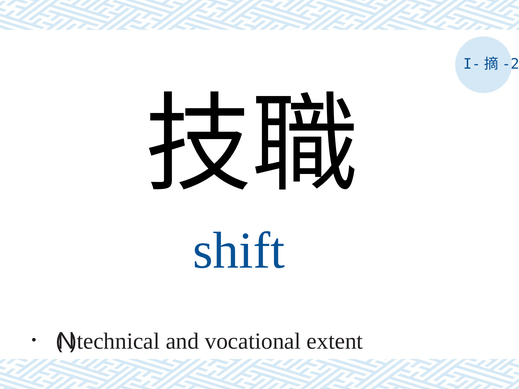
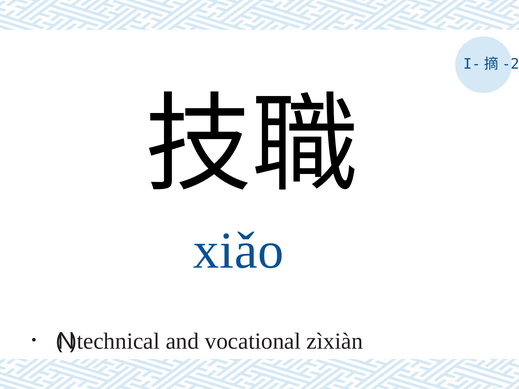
shift: shift -> xiǎo
extent: extent -> zìxiàn
